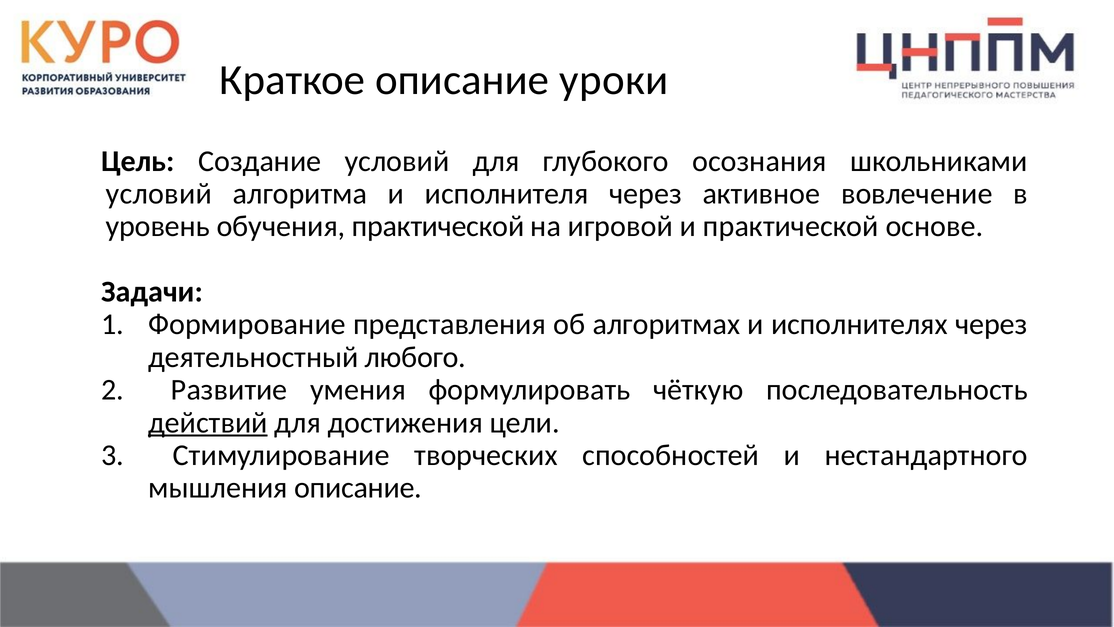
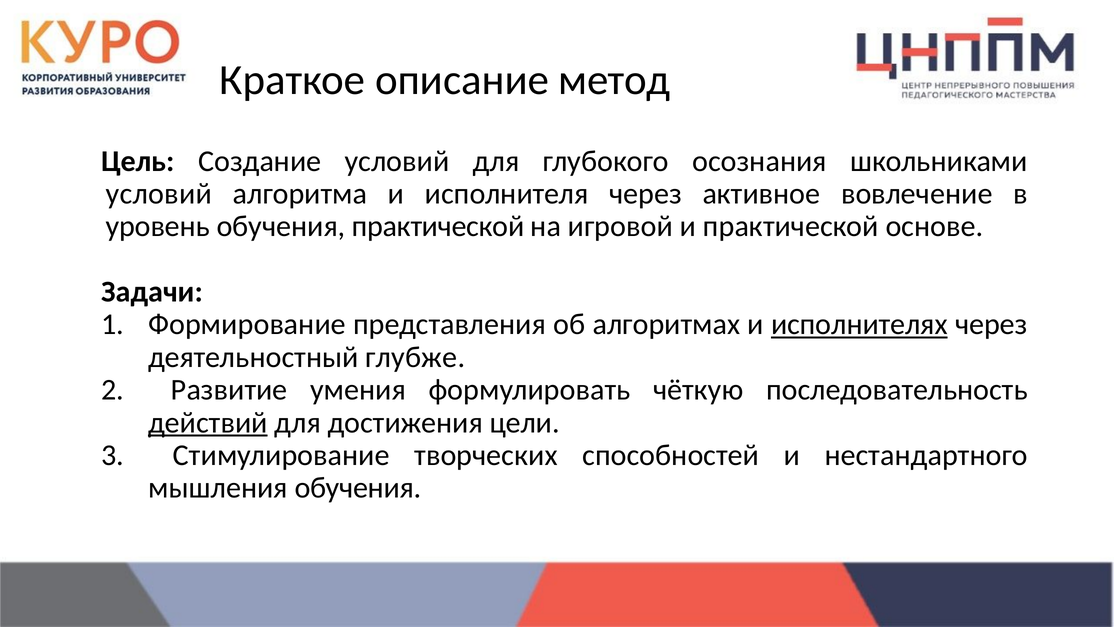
уроки: уроки -> метод
исполнителях underline: none -> present
любого: любого -> глубже
мышления описание: описание -> обучения
